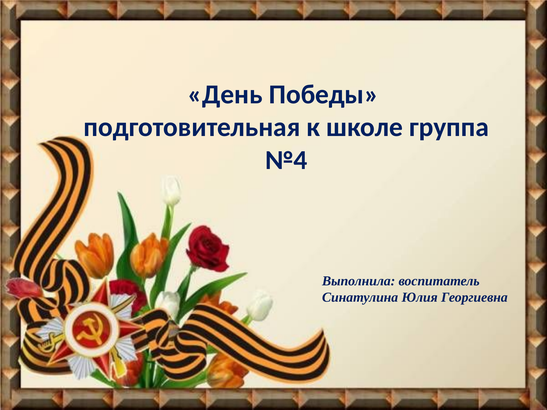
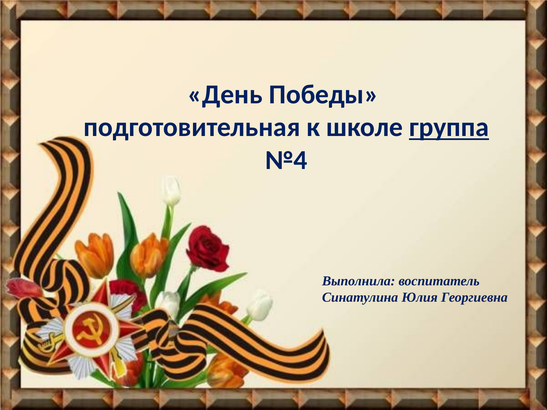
группа underline: none -> present
